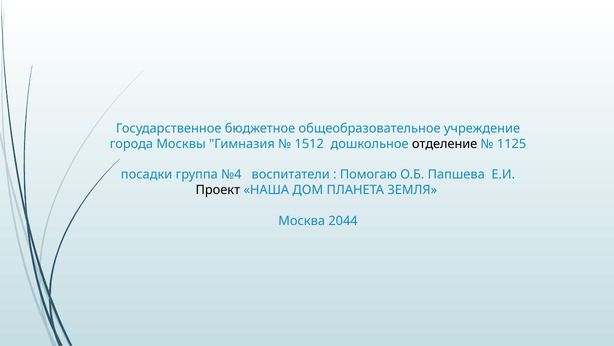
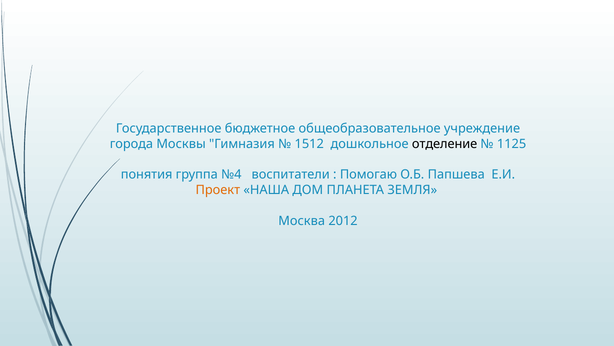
посадки: посадки -> понятия
Проект colour: black -> orange
2044: 2044 -> 2012
